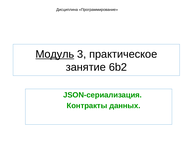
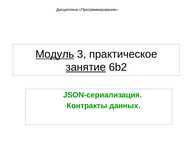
занятие underline: none -> present
